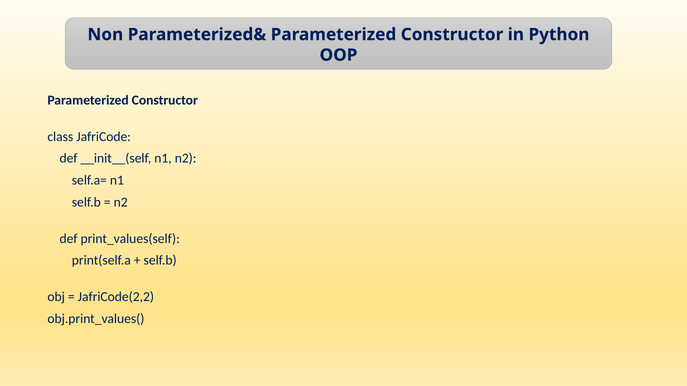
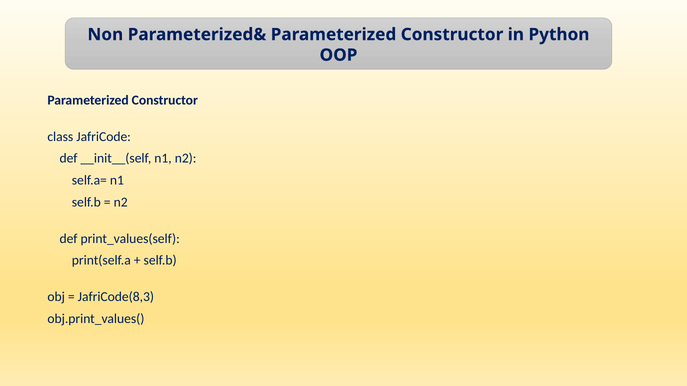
JafriCode(2,2: JafriCode(2,2 -> JafriCode(8,3
